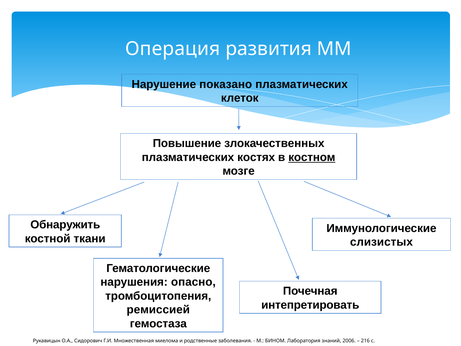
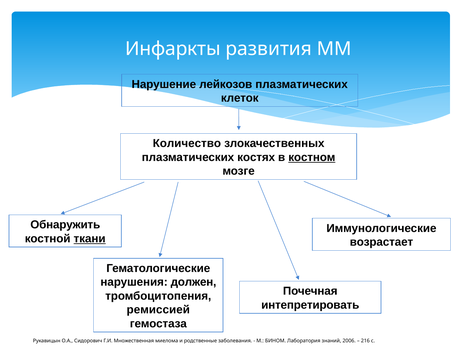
Операция: Операция -> Инфаркты
показано: показано -> лейкозов
Повышение: Повышение -> Количество
ткани underline: none -> present
слизистых: слизистых -> возрастает
опасно: опасно -> должен
